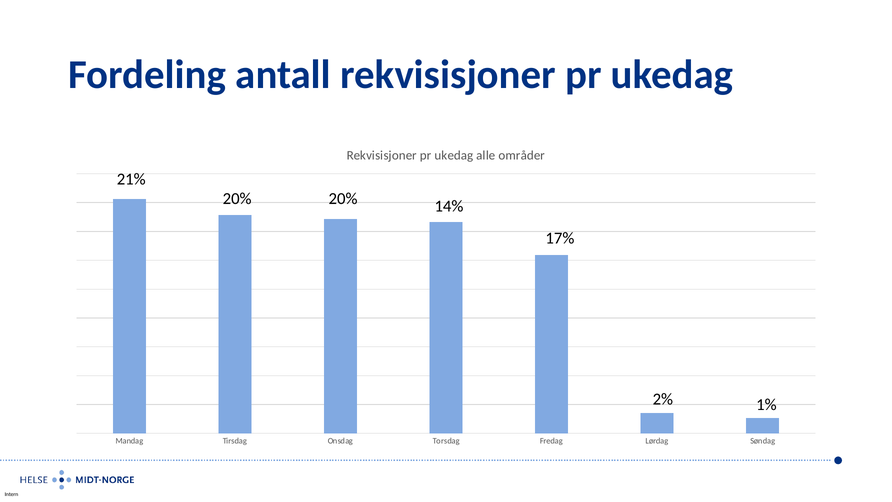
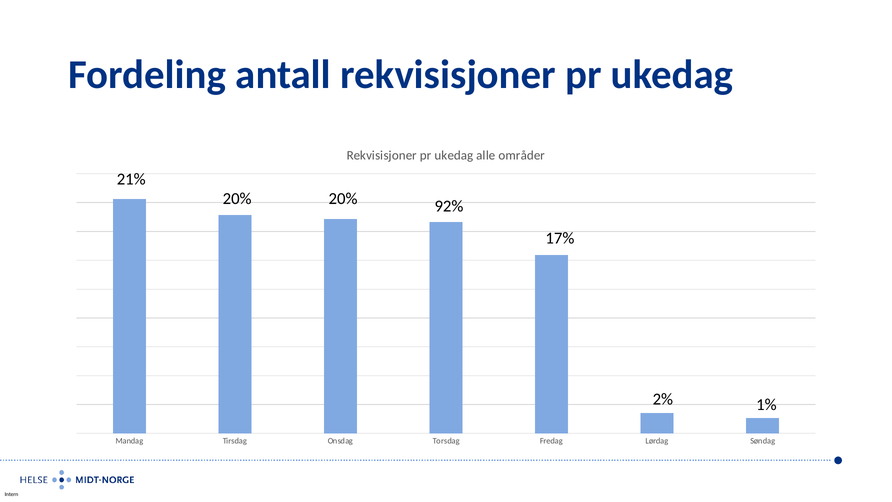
14%: 14% -> 92%
